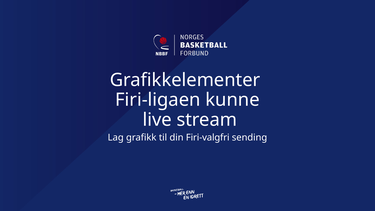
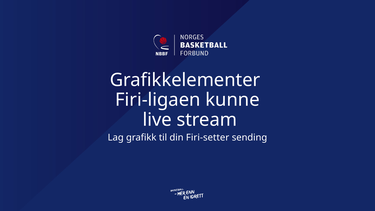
Firi-valgfri: Firi-valgfri -> Firi-setter
